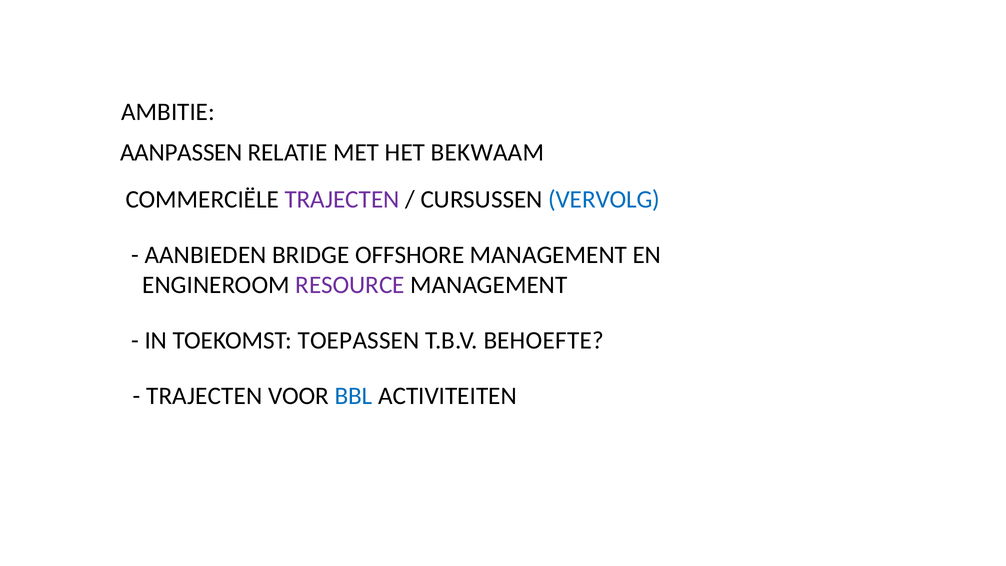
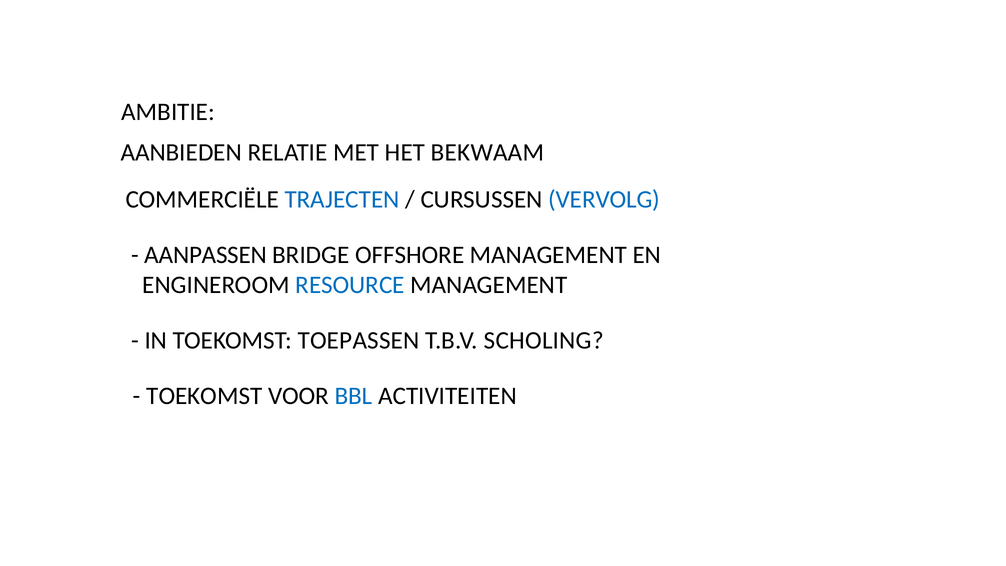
AANPASSEN: AANPASSEN -> AANBIEDEN
TRAJECTEN at (342, 200) colour: purple -> blue
AANBIEDEN: AANBIEDEN -> AANPASSEN
RESOURCE colour: purple -> blue
BEHOEFTE: BEHOEFTE -> SCHOLING
TRAJECTEN at (204, 396): TRAJECTEN -> TOEKOMST
